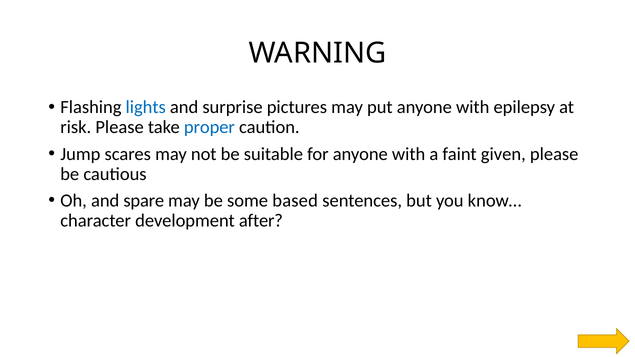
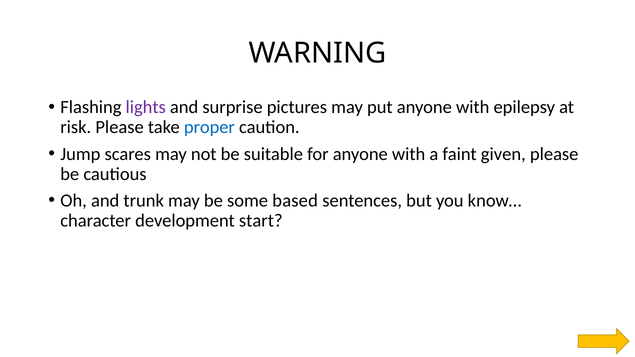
lights colour: blue -> purple
spare: spare -> trunk
after: after -> start
